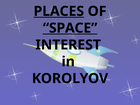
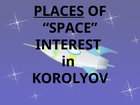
SPACE underline: present -> none
